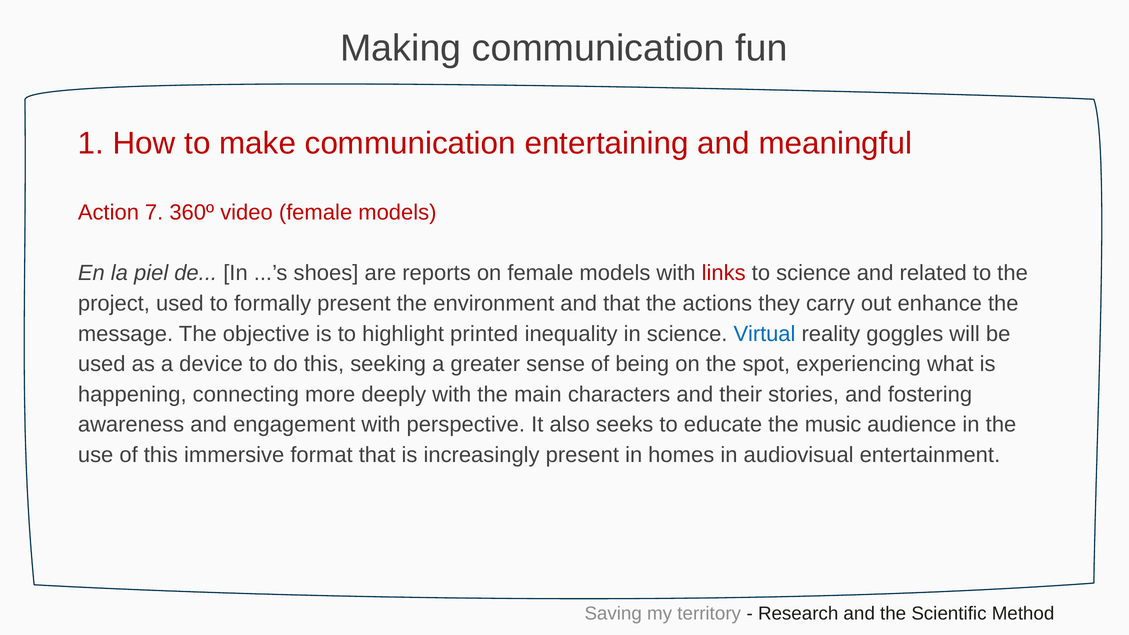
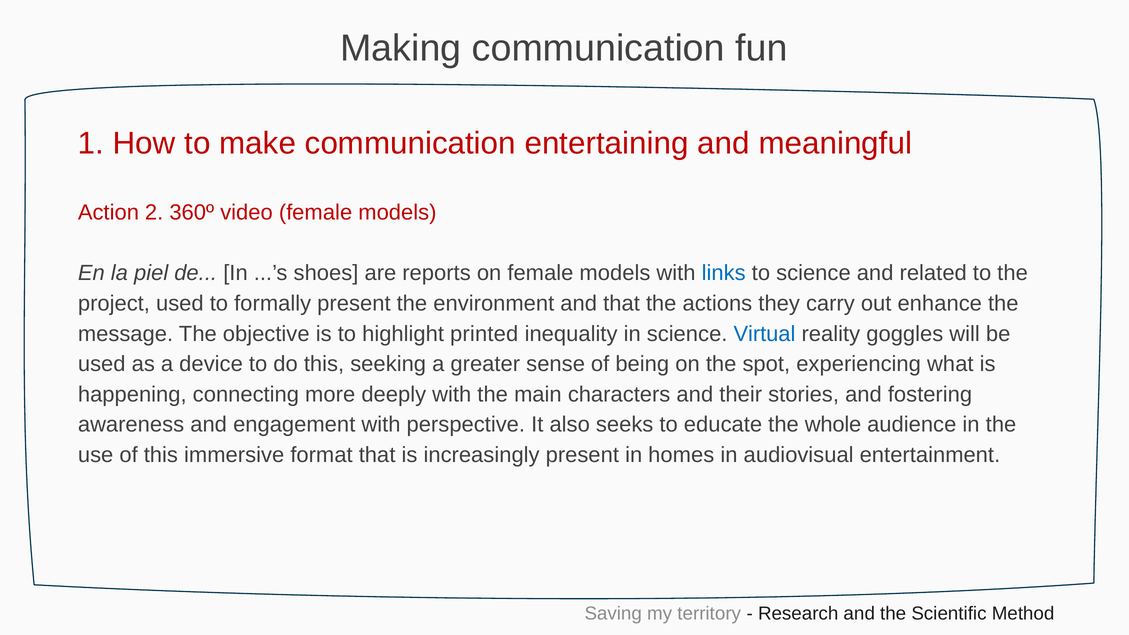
7: 7 -> 2
links colour: red -> blue
music: music -> whole
